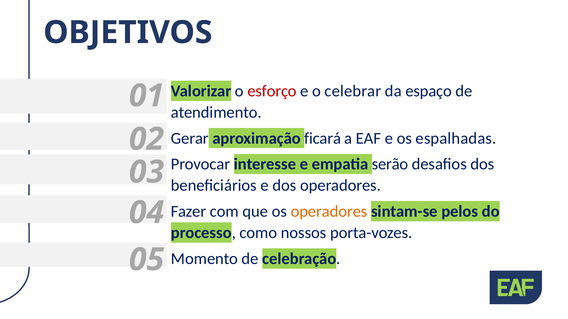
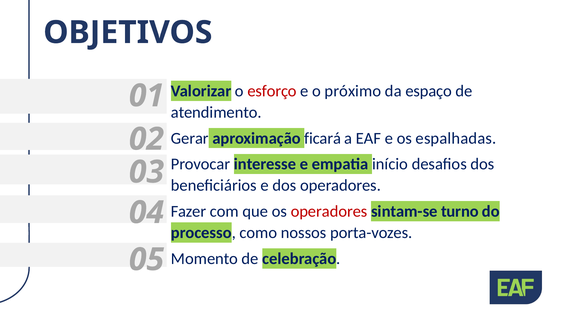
celebrar: celebrar -> próximo
serão: serão -> início
operadores at (329, 212) colour: orange -> red
pelos: pelos -> turno
